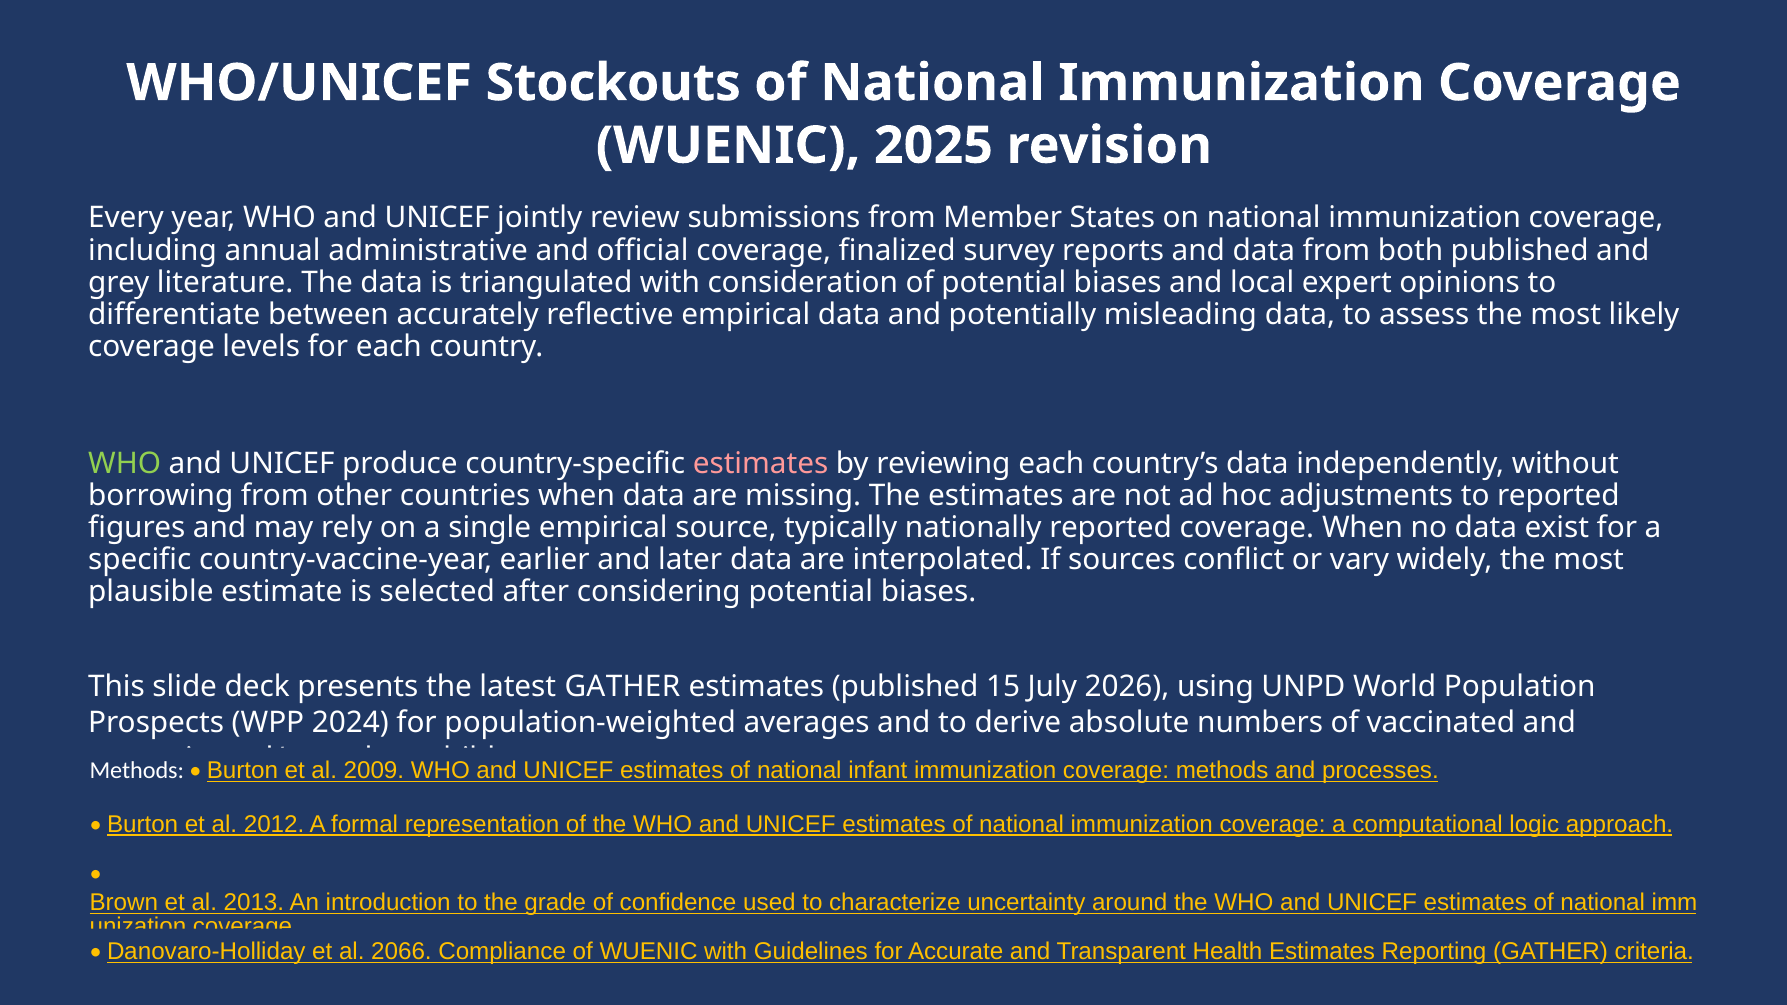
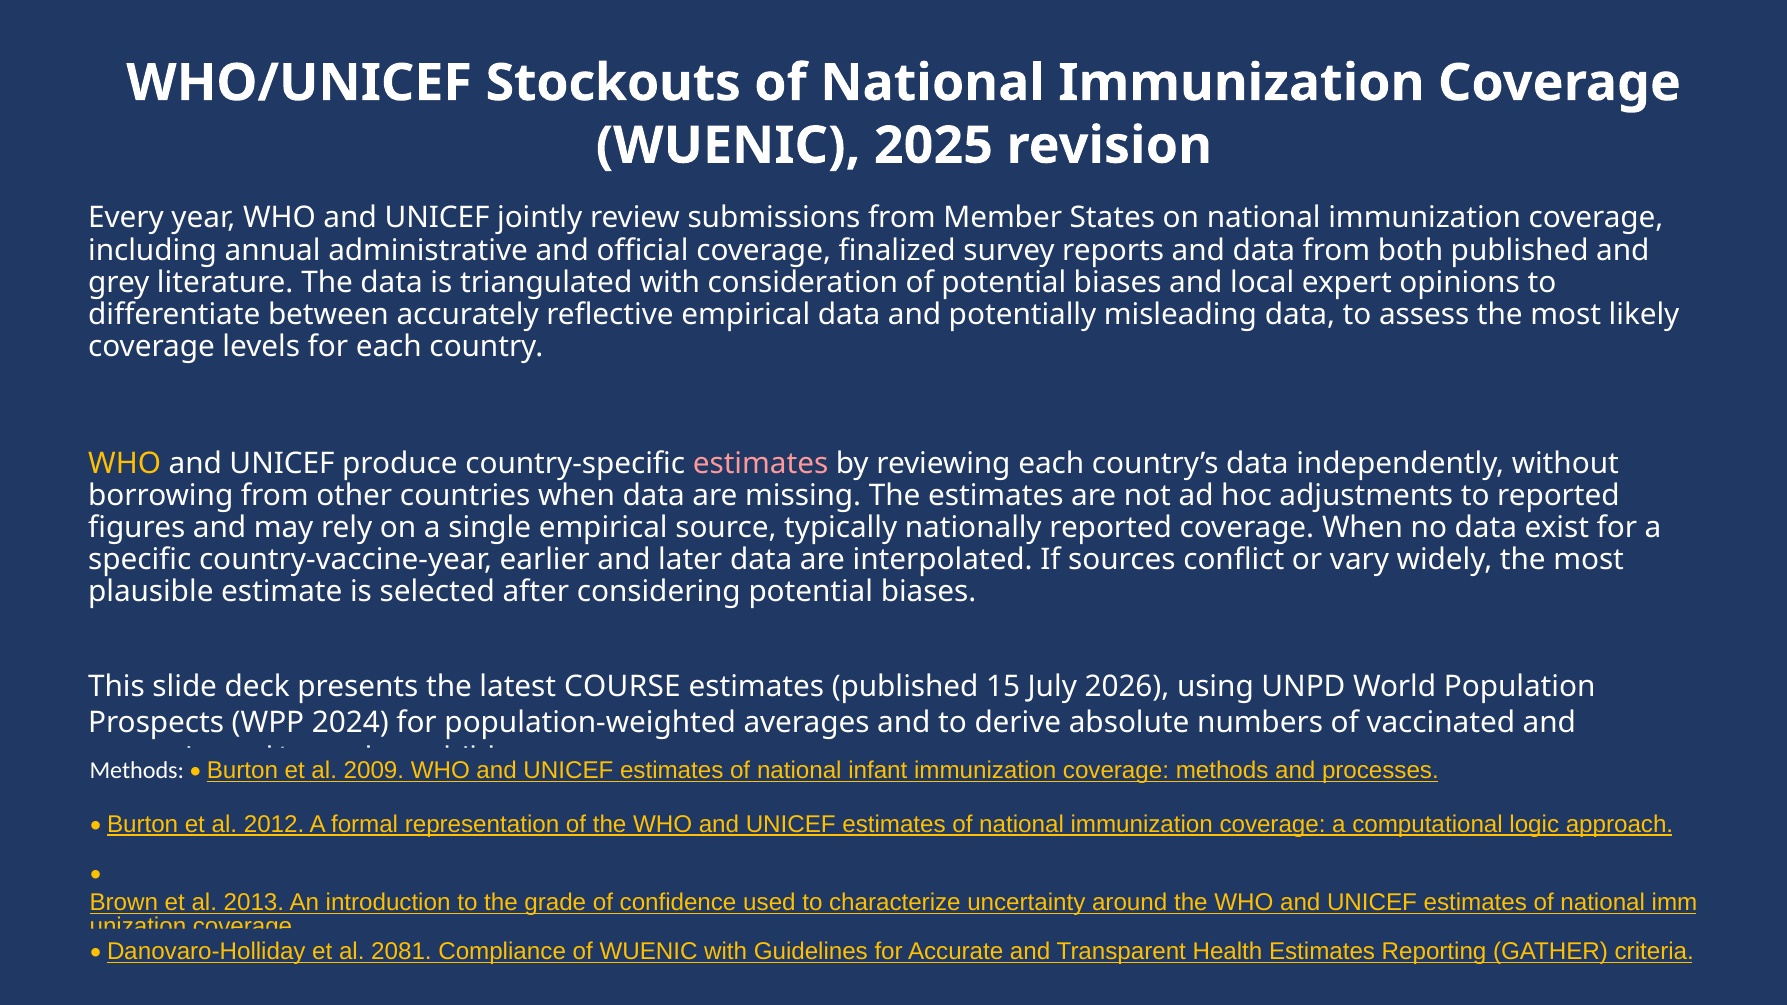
WHO at (125, 464) colour: light green -> yellow
latest GATHER: GATHER -> COURSE
2066: 2066 -> 2081
